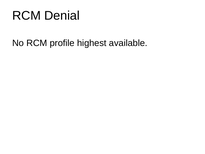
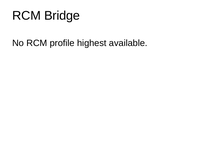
Denial: Denial -> Bridge
